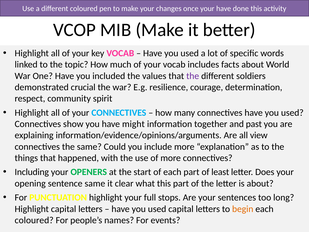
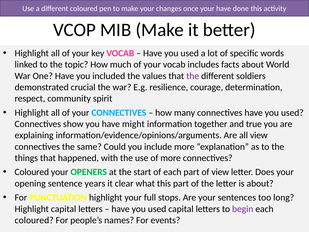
past: past -> true
Including at (32, 172): Including -> Coloured
of least: least -> view
sentence same: same -> years
begin colour: orange -> purple
